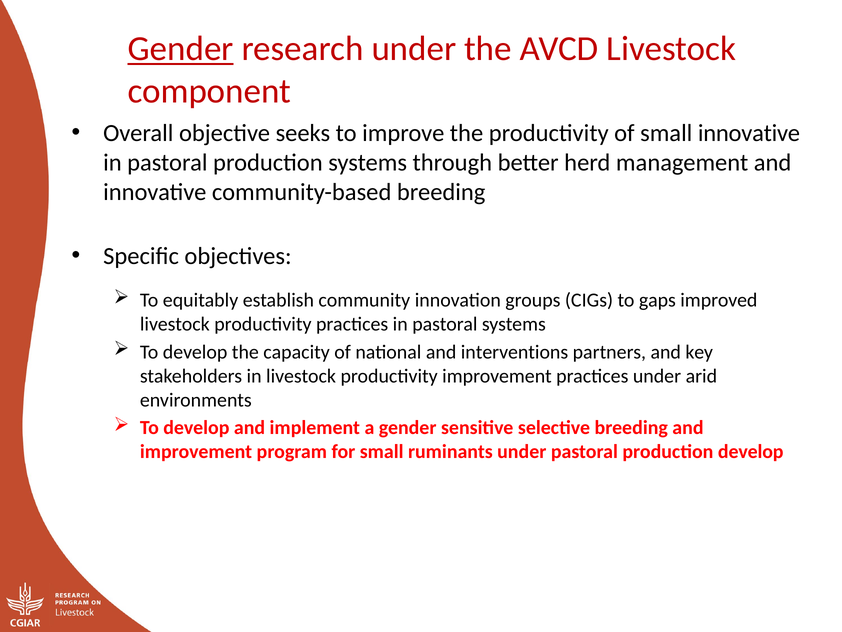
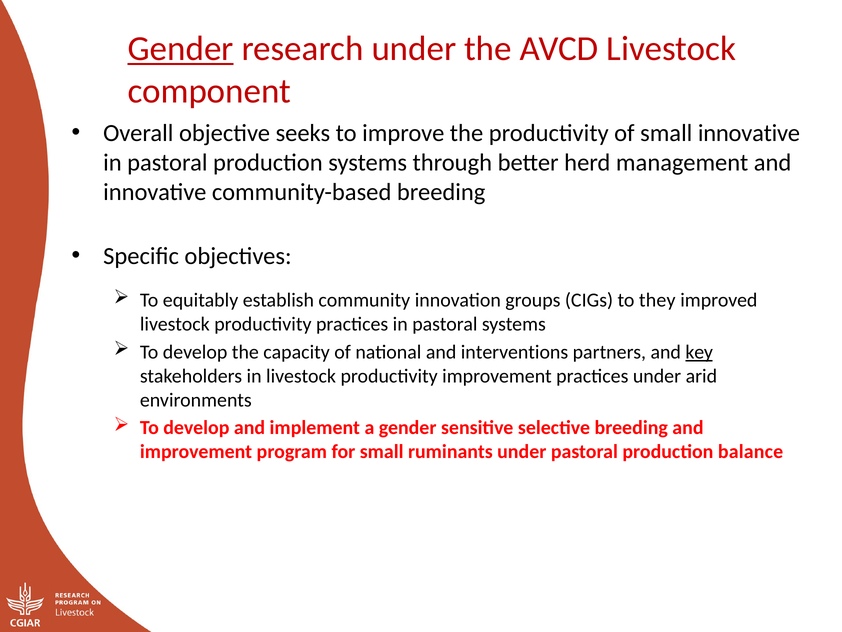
gaps: gaps -> they
key underline: none -> present
production develop: develop -> balance
